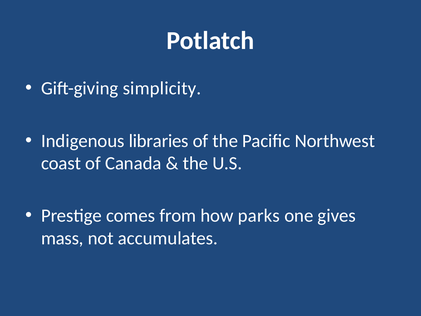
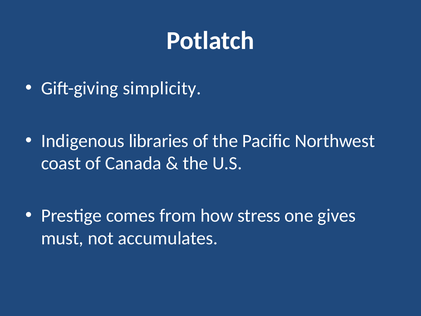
parks: parks -> stress
mass: mass -> must
